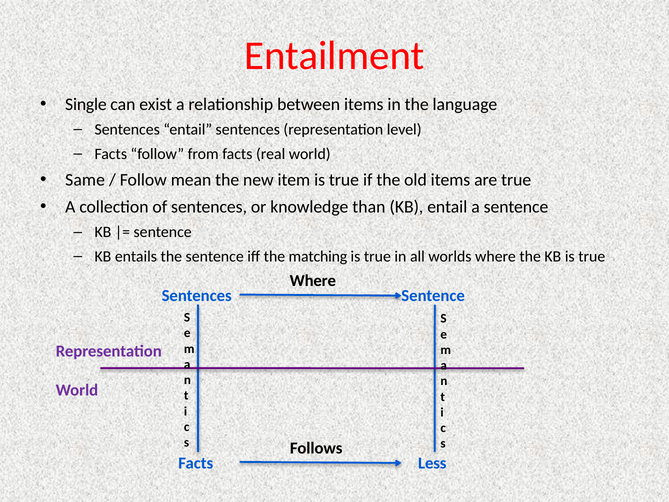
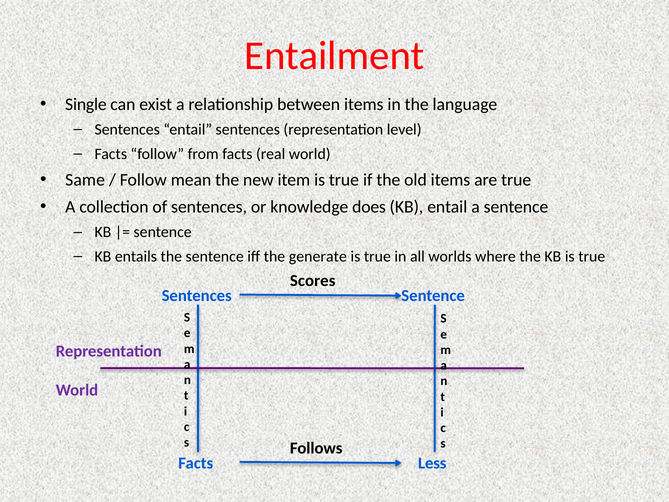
than: than -> does
matching: matching -> generate
Where at (313, 281): Where -> Scores
